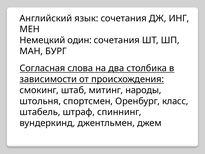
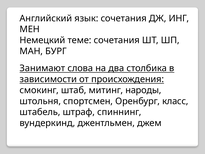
один: один -> теме
Согласная: Согласная -> Занимают
